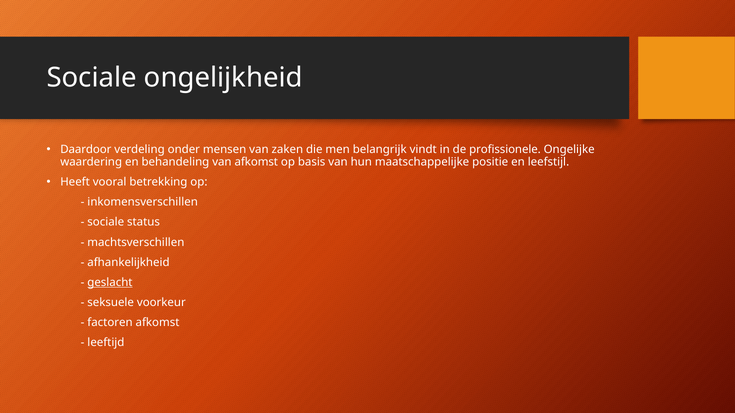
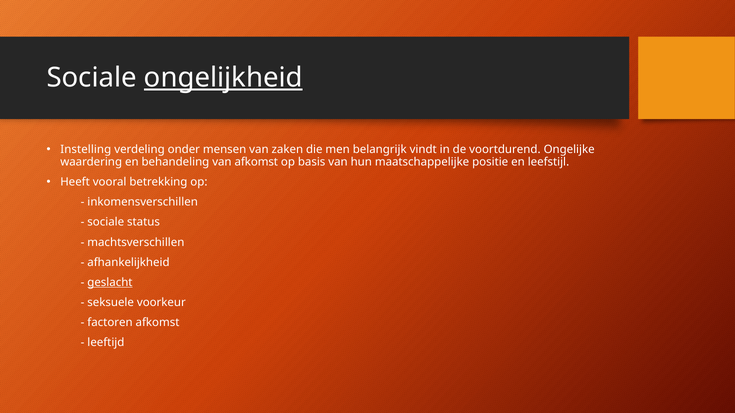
ongelijkheid underline: none -> present
Daardoor: Daardoor -> Instelling
profissionele: profissionele -> voortdurend
